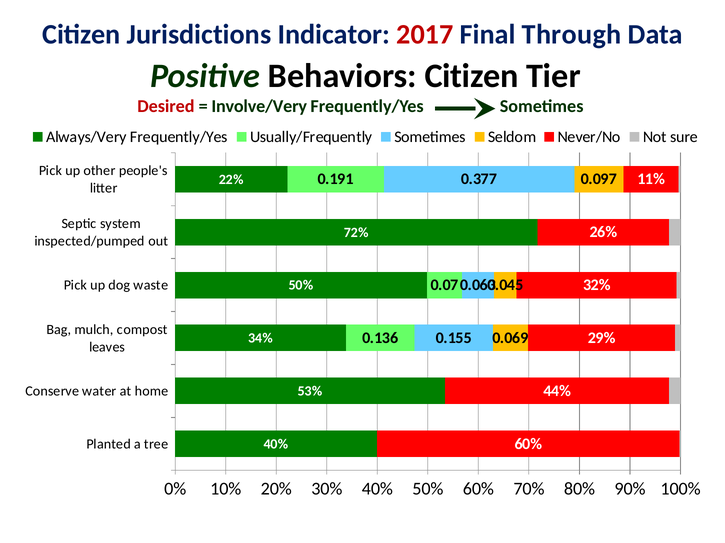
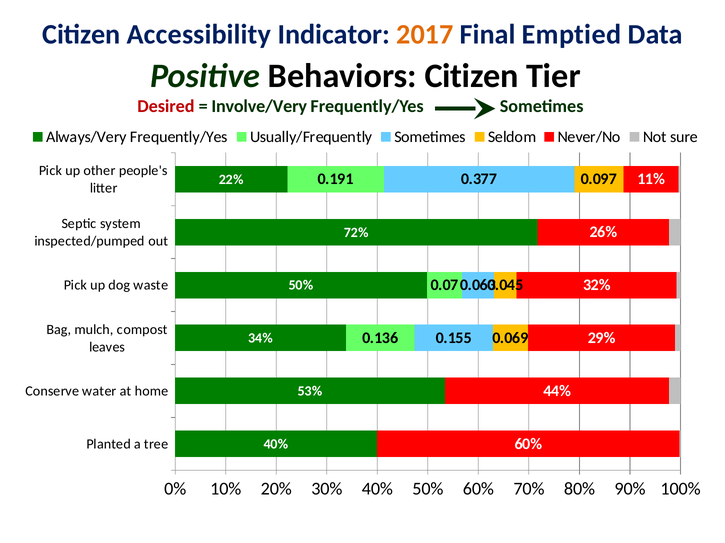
Jurisdictions: Jurisdictions -> Accessibility
2017 colour: red -> orange
Through: Through -> Emptied
